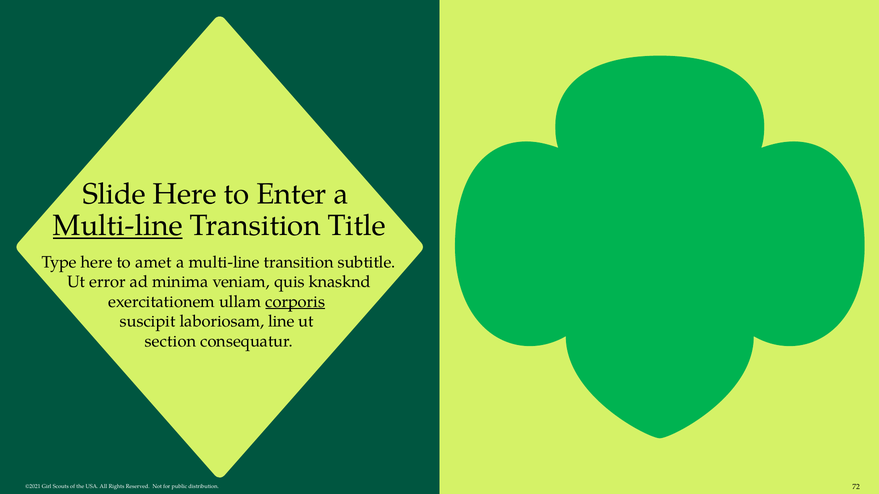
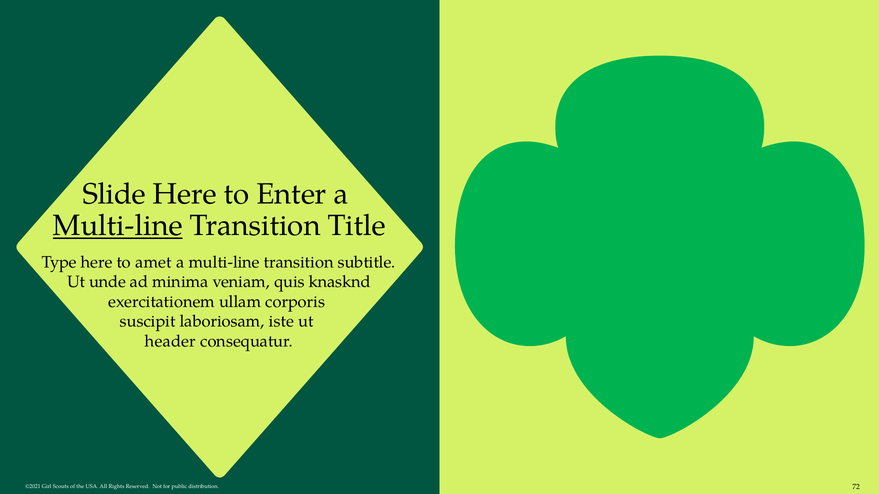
error: error -> unde
corporis underline: present -> none
line: line -> iste
section: section -> header
